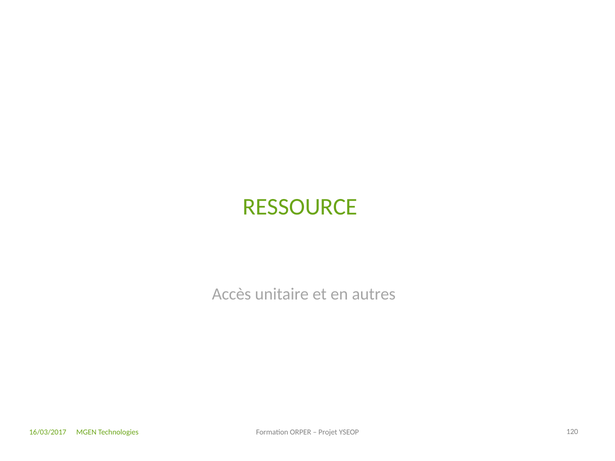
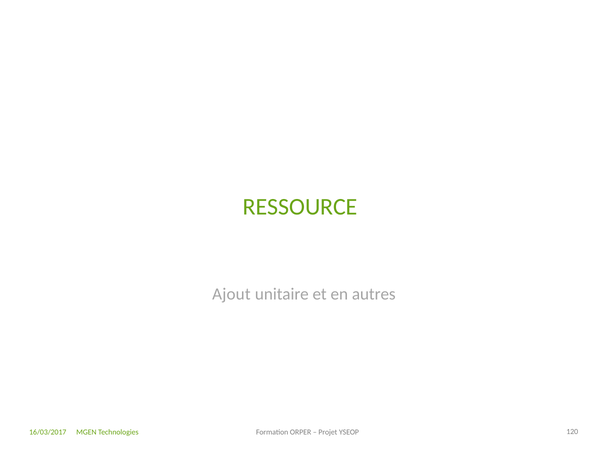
Accès: Accès -> Ajout
